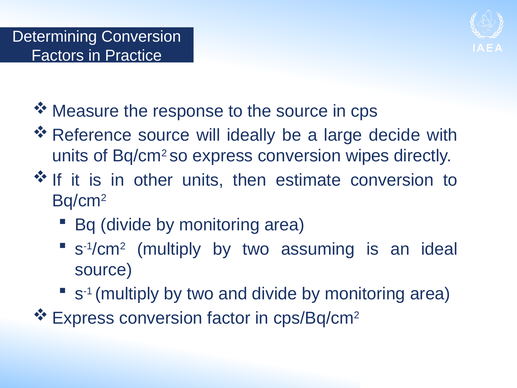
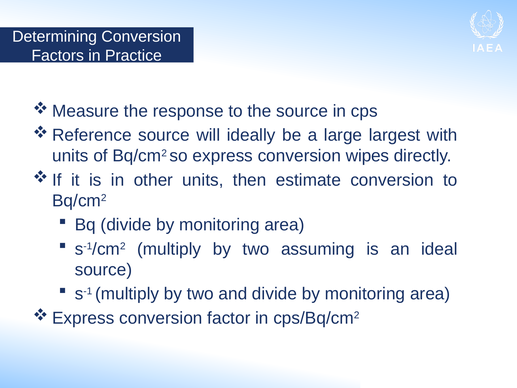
decide: decide -> largest
